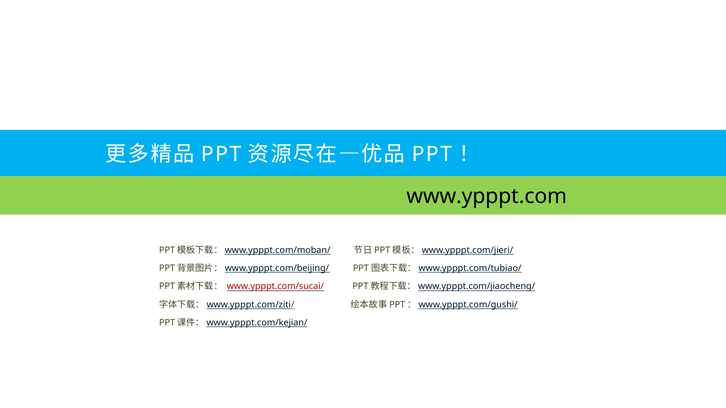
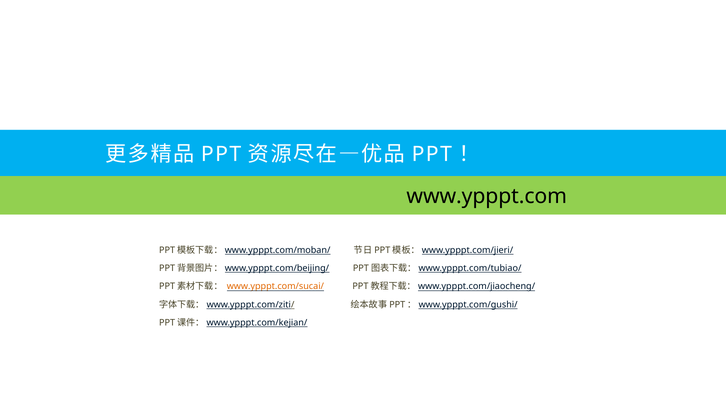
www.ypppt.com/sucai/ colour: red -> orange
